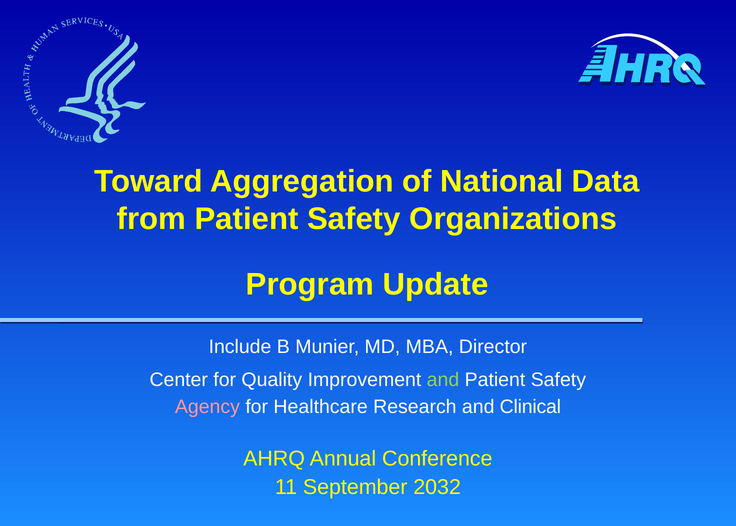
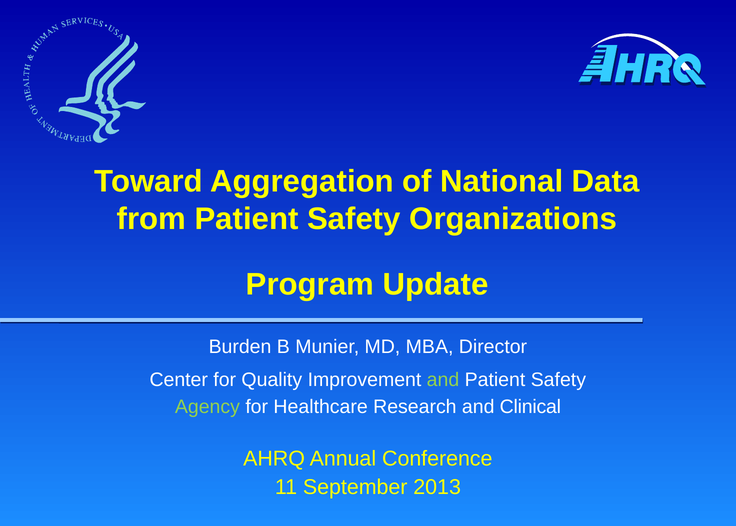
Include: Include -> Burden
Agency colour: pink -> light green
2032: 2032 -> 2013
